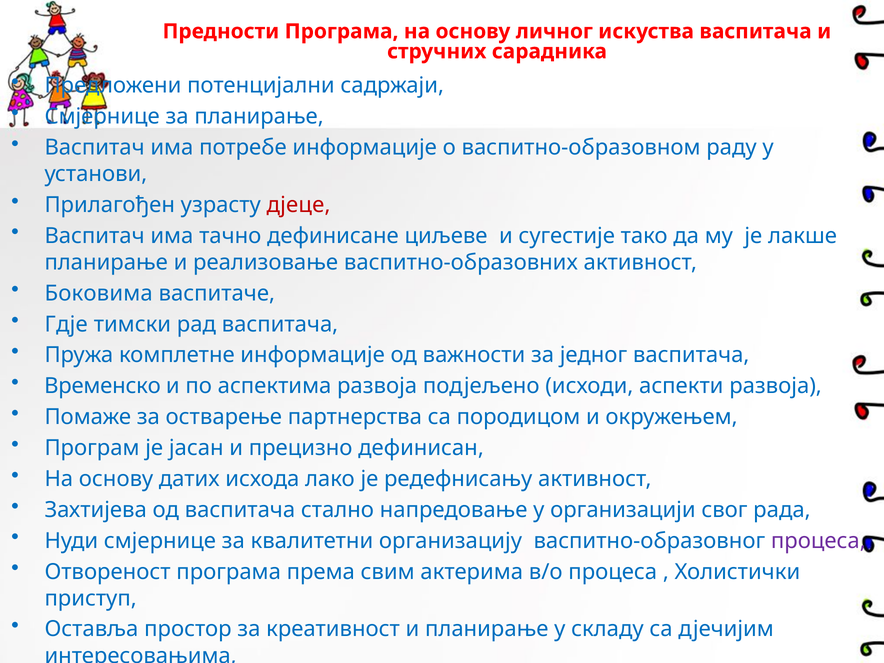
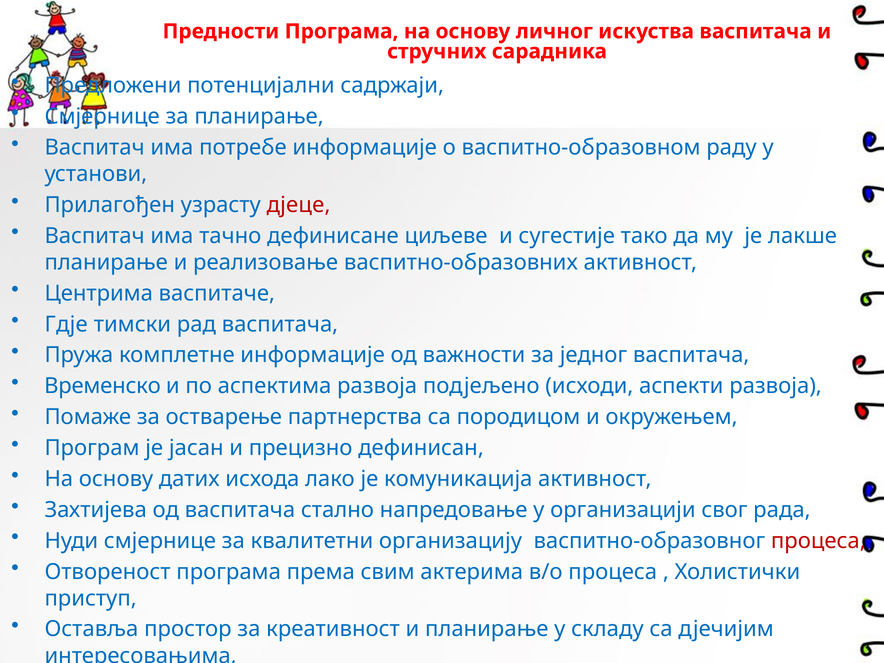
Боковима: Боковима -> Центрима
редефнисању: редефнисању -> комуникација
процеса at (818, 541) colour: purple -> red
